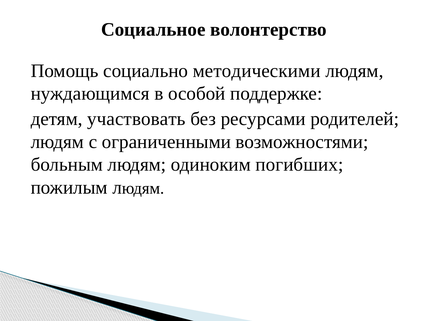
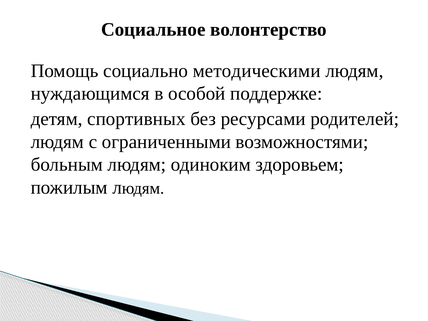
участвовать: участвовать -> спортивных
погибших: погибших -> здоровьем
